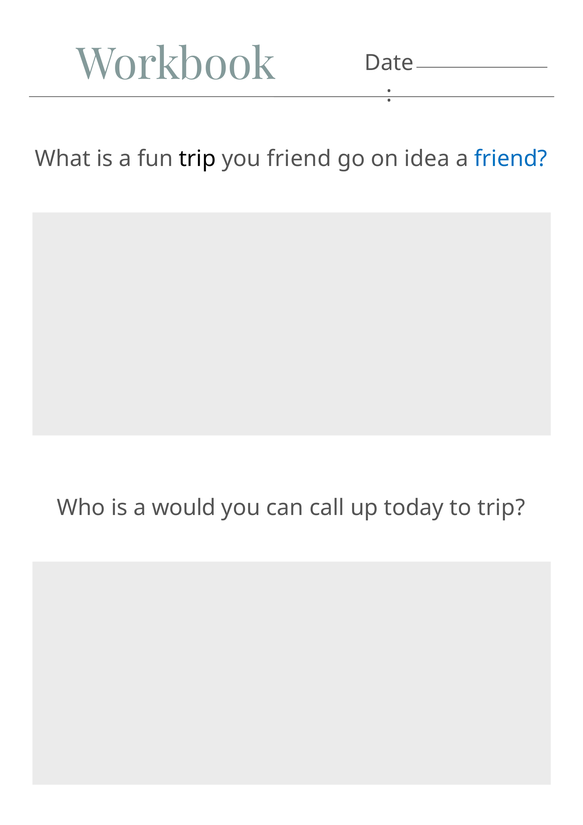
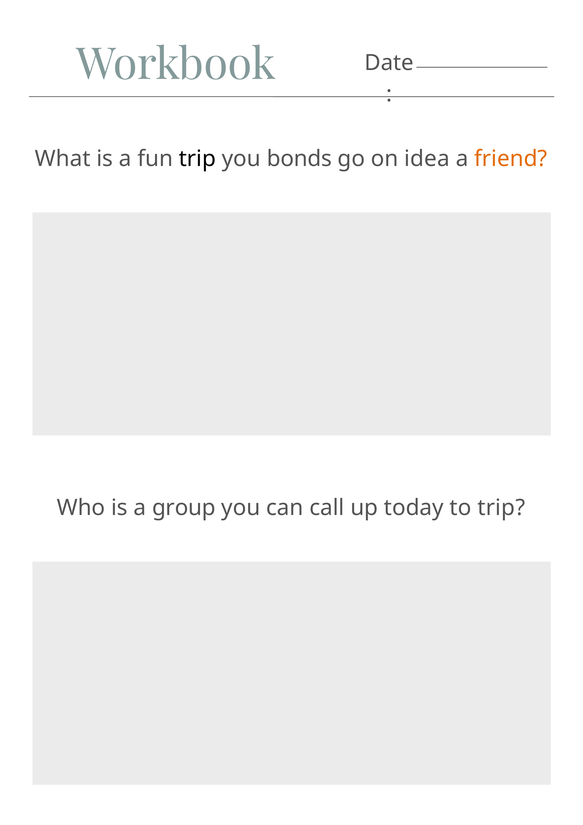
you friend: friend -> bonds
friend at (511, 159) colour: blue -> orange
would: would -> group
